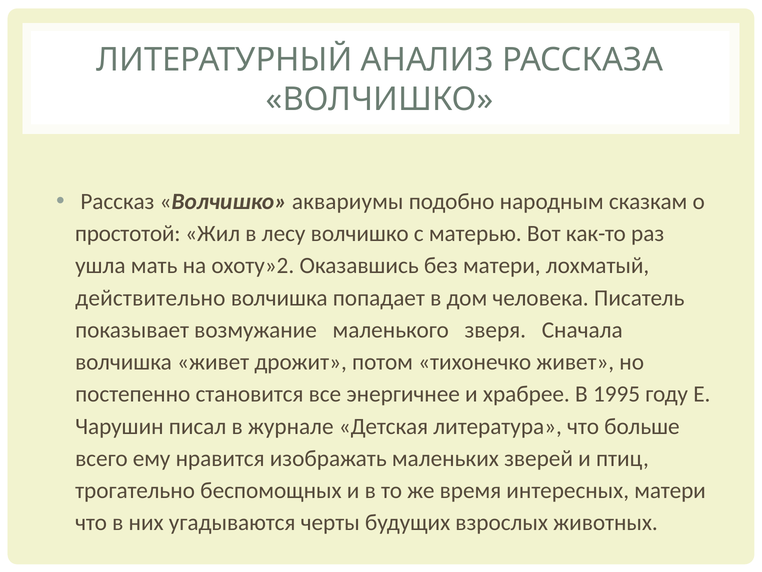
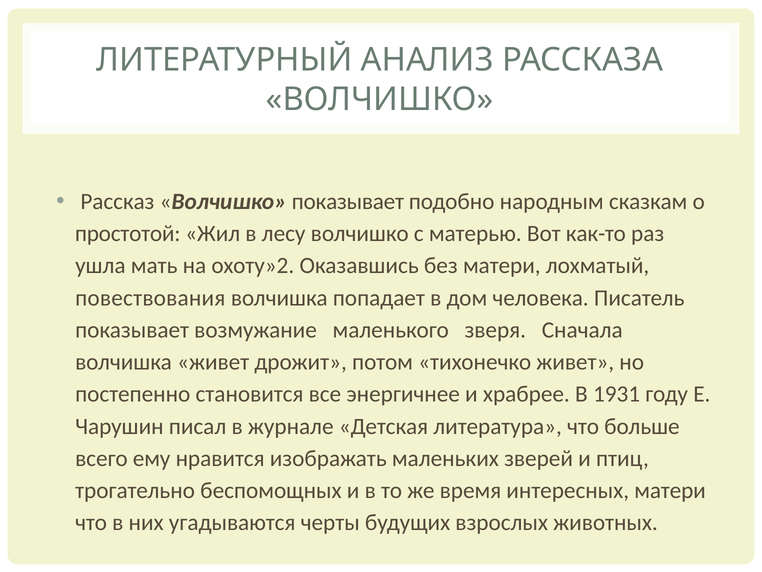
Волчишко аквариумы: аквариумы -> показывает
действительно: действительно -> повествования
1995: 1995 -> 1931
